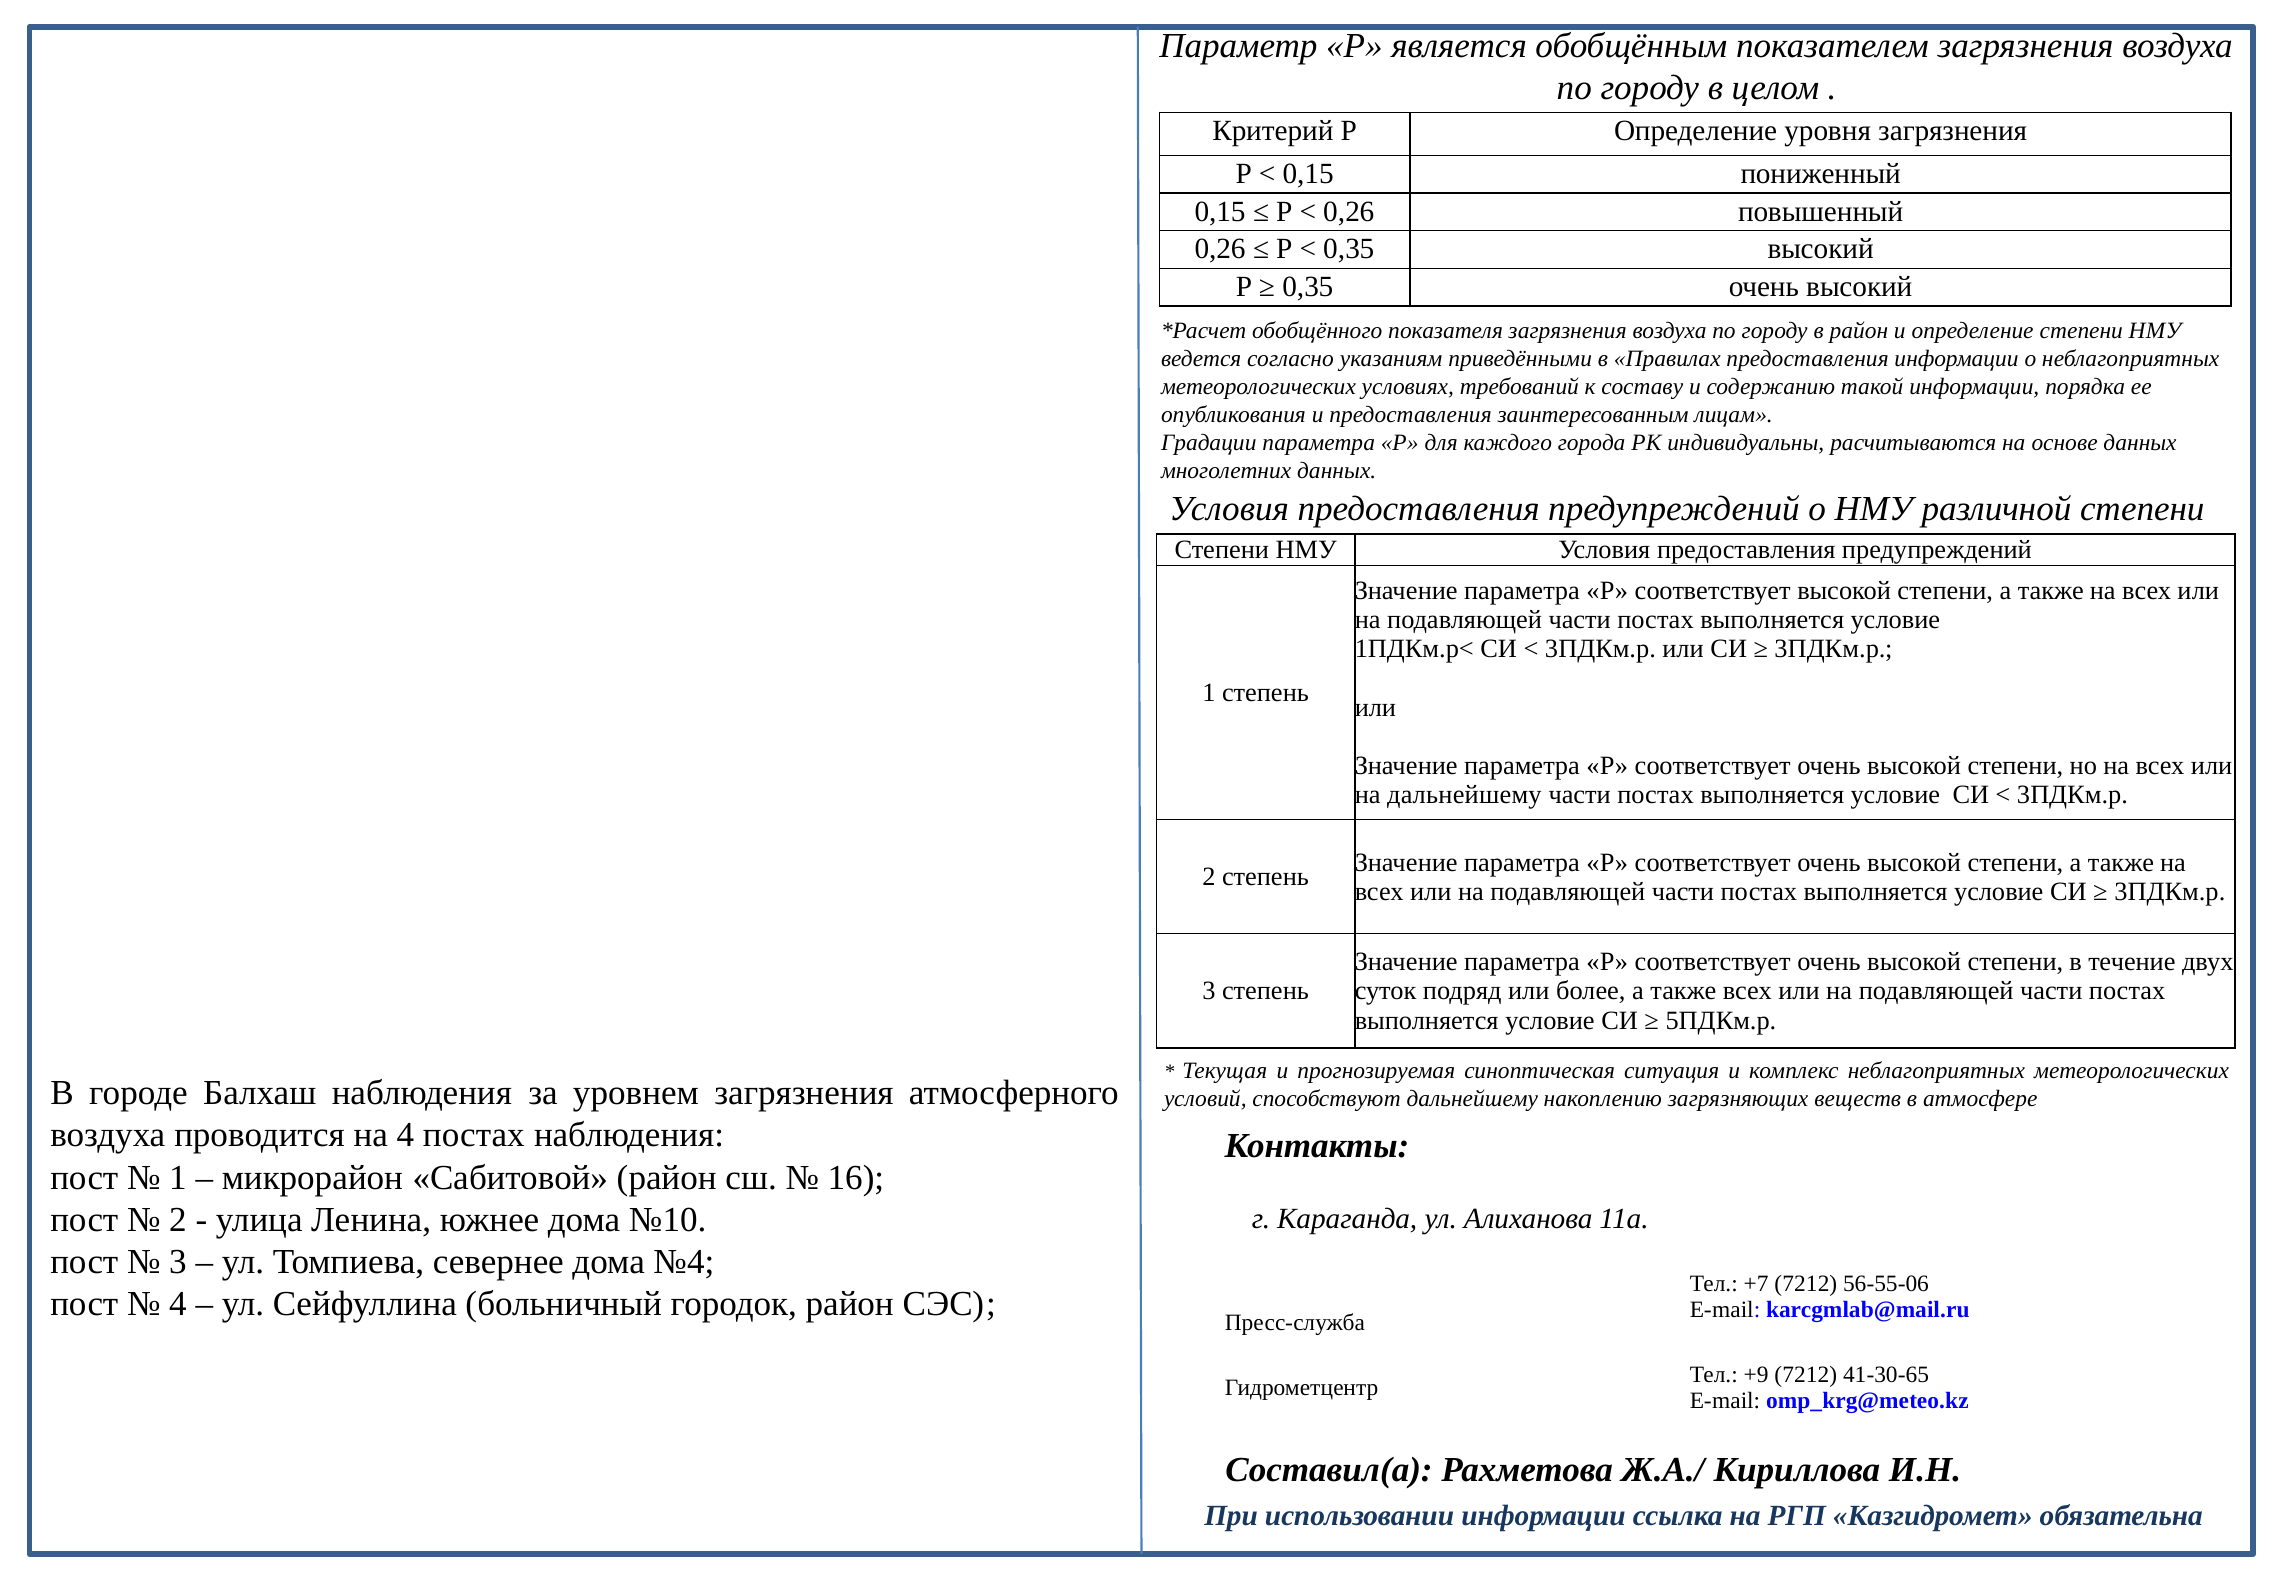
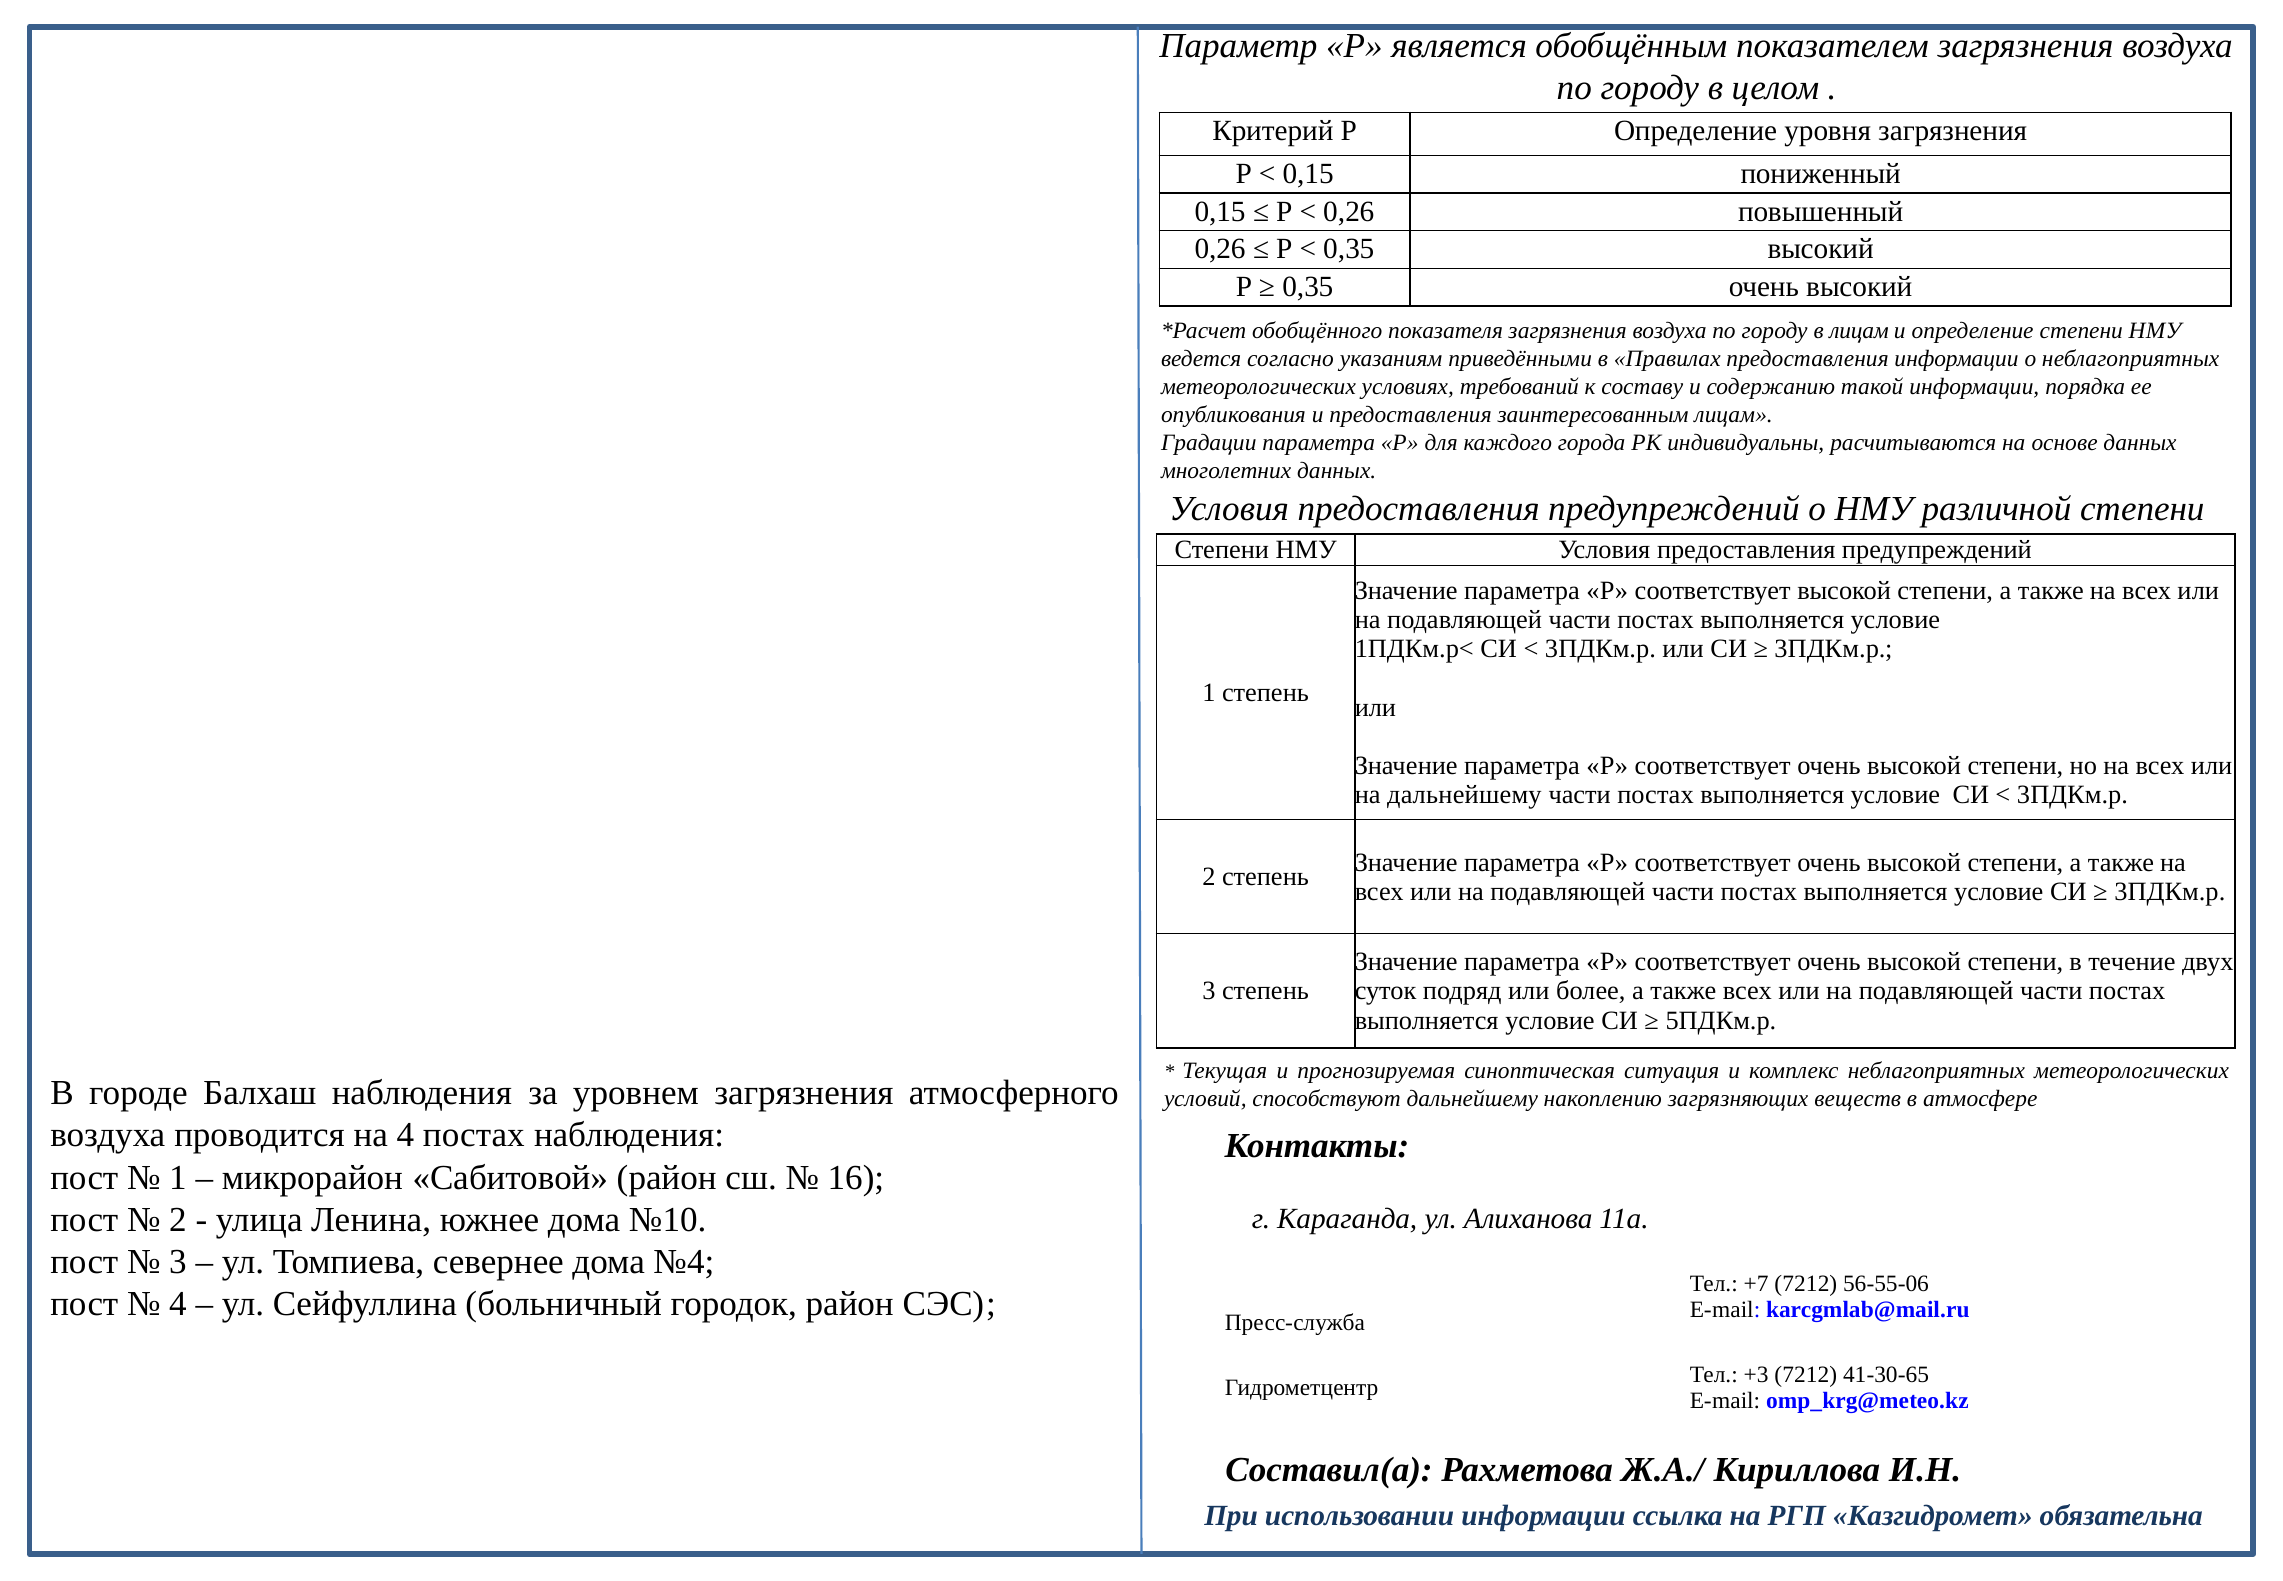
в район: район -> лицам
+9: +9 -> +3
